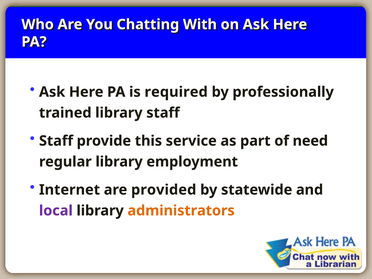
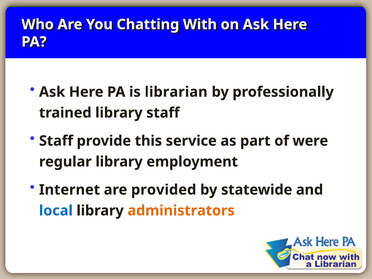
required: required -> librarian
need: need -> were
local colour: purple -> blue
